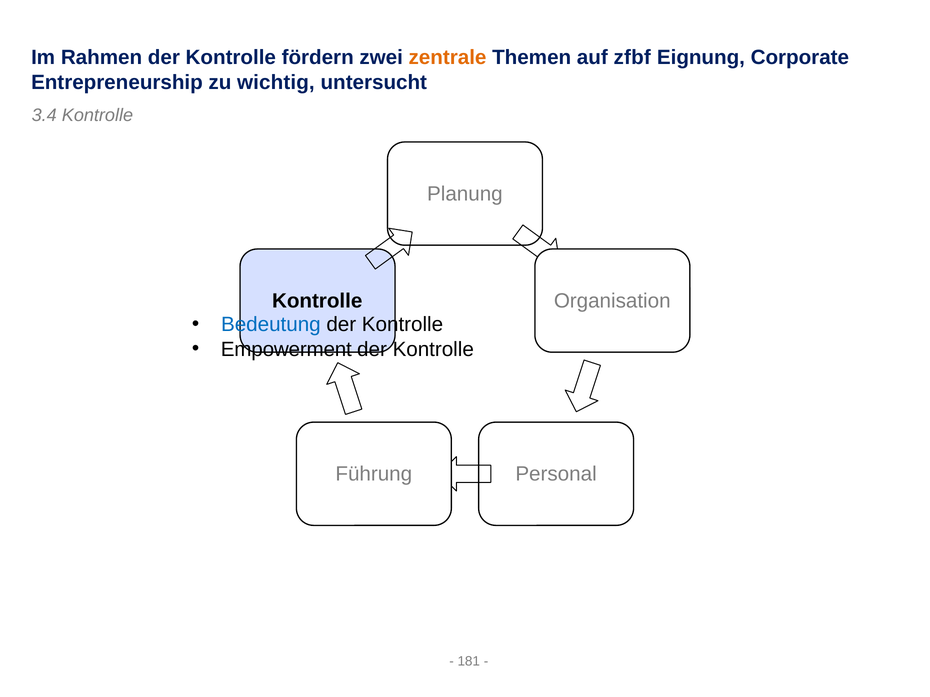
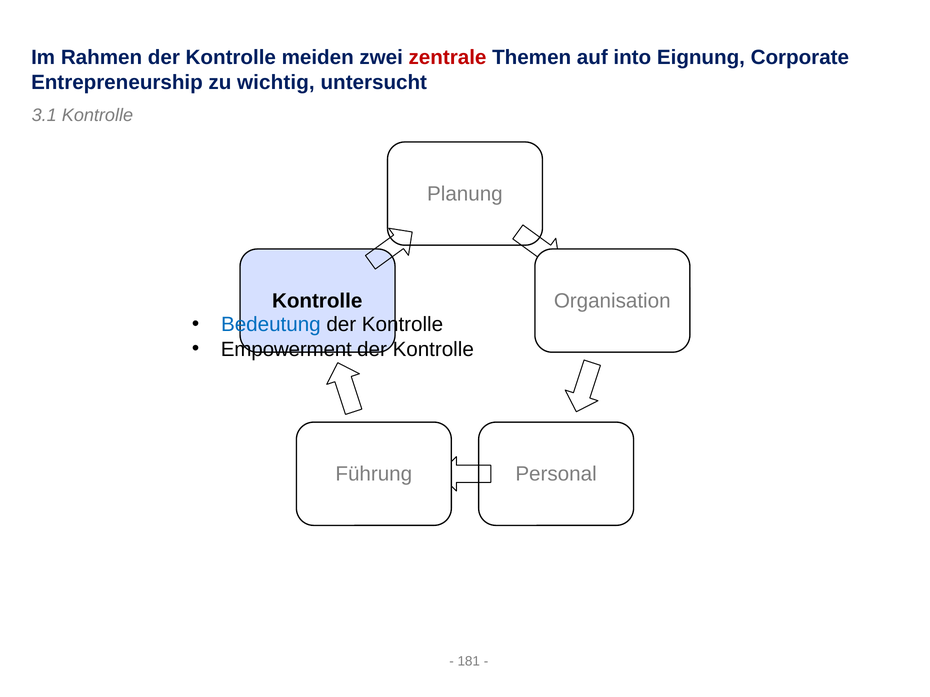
fördern: fördern -> meiden
zentrale colour: orange -> red
zfbf: zfbf -> into
3.4: 3.4 -> 3.1
